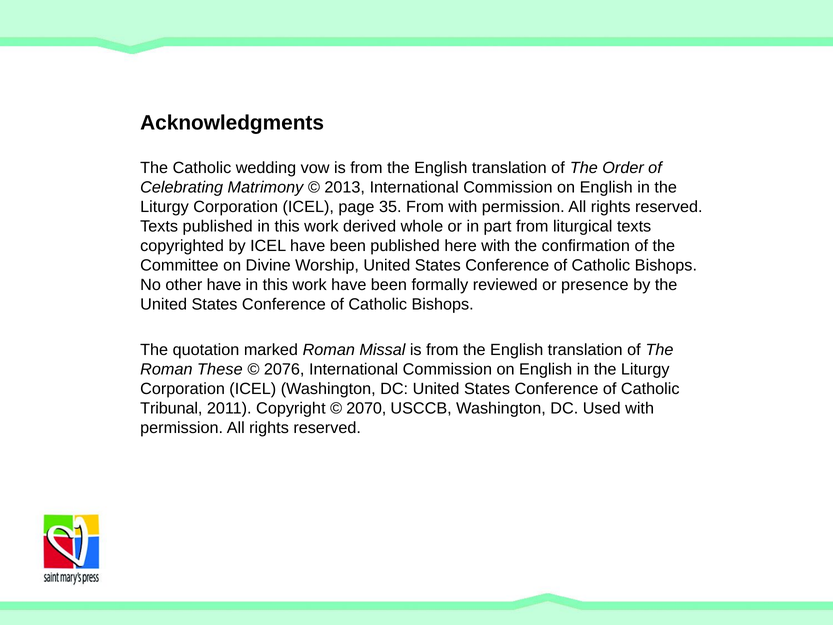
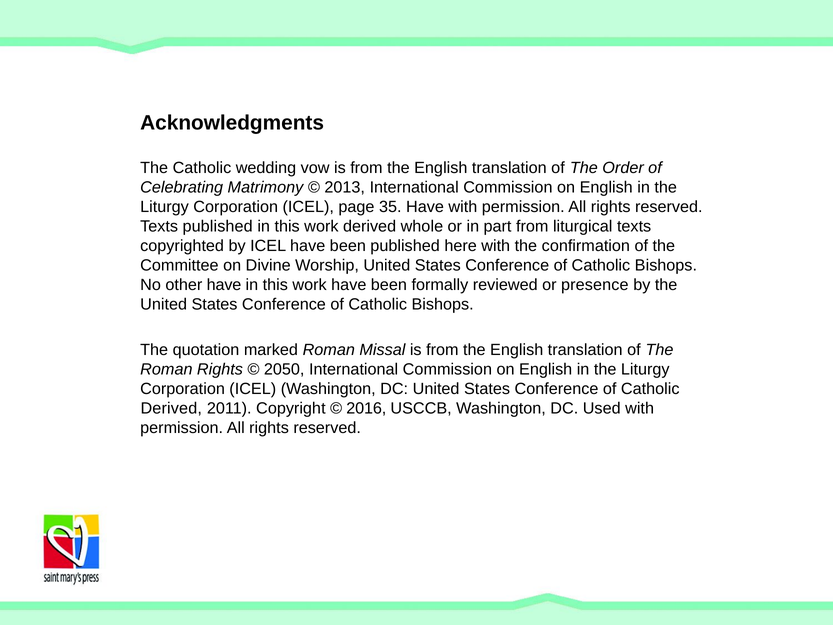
35 From: From -> Have
Roman These: These -> Rights
2076: 2076 -> 2050
Tribunal at (171, 408): Tribunal -> Derived
2070: 2070 -> 2016
